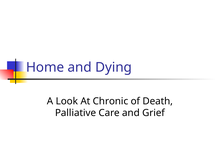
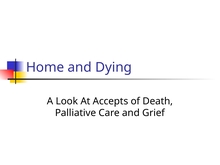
Chronic: Chronic -> Accepts
